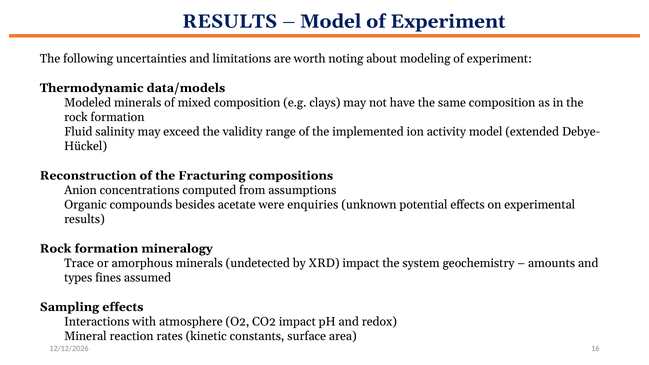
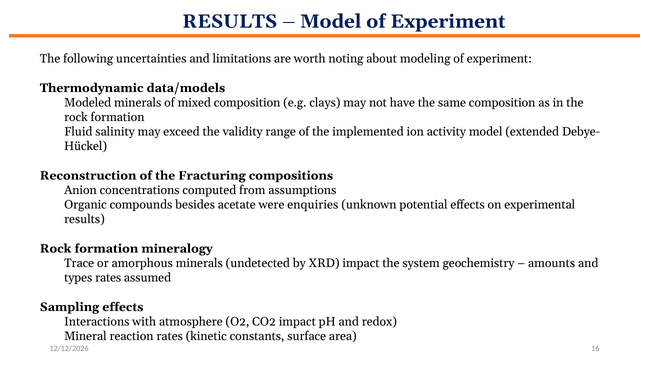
types fines: fines -> rates
